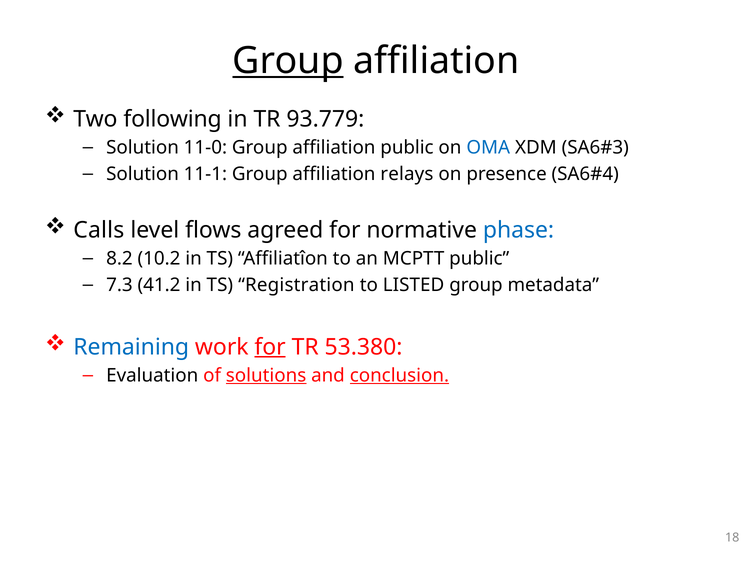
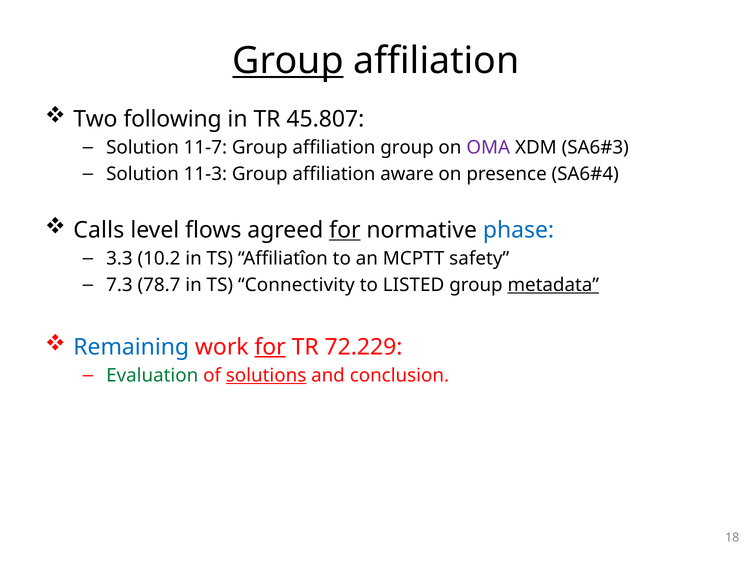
93.779: 93.779 -> 45.807
11-0: 11-0 -> 11-7
affiliation public: public -> group
OMA colour: blue -> purple
11-1: 11-1 -> 11-3
relays: relays -> aware
for at (345, 230) underline: none -> present
8.2: 8.2 -> 3.3
MCPTT public: public -> safety
41.2: 41.2 -> 78.7
Registration: Registration -> Connectivity
metadata underline: none -> present
53.380: 53.380 -> 72.229
Evaluation colour: black -> green
conclusion underline: present -> none
